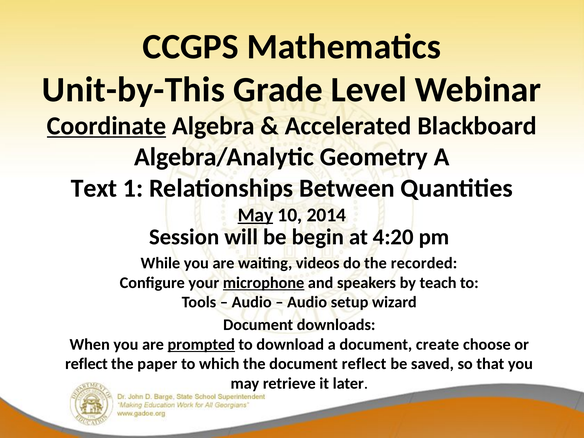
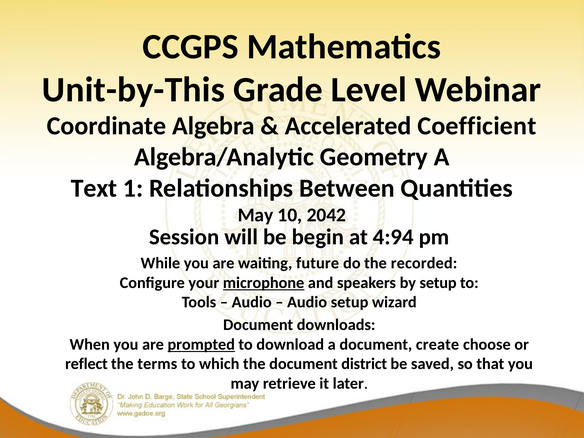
Coordinate underline: present -> none
Blackboard: Blackboard -> Coefficient
May at (256, 215) underline: present -> none
2014: 2014 -> 2042
4:20: 4:20 -> 4:94
videos: videos -> future
by teach: teach -> setup
paper: paper -> terms
document reflect: reflect -> district
